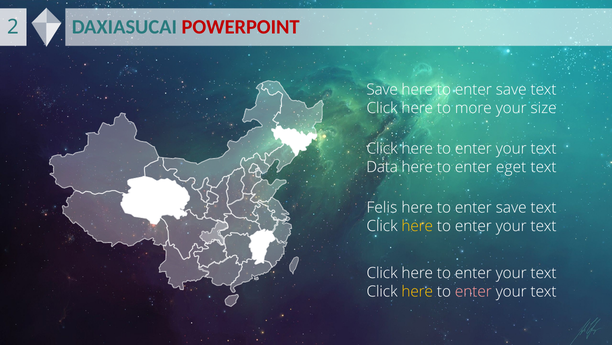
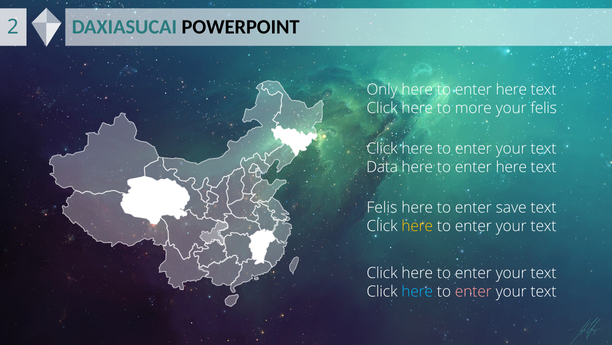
POWERPOINT colour: red -> black
Save at (382, 90): Save -> Only
save at (511, 90): save -> here
your size: size -> felis
eget at (511, 167): eget -> here
here at (417, 291) colour: yellow -> light blue
